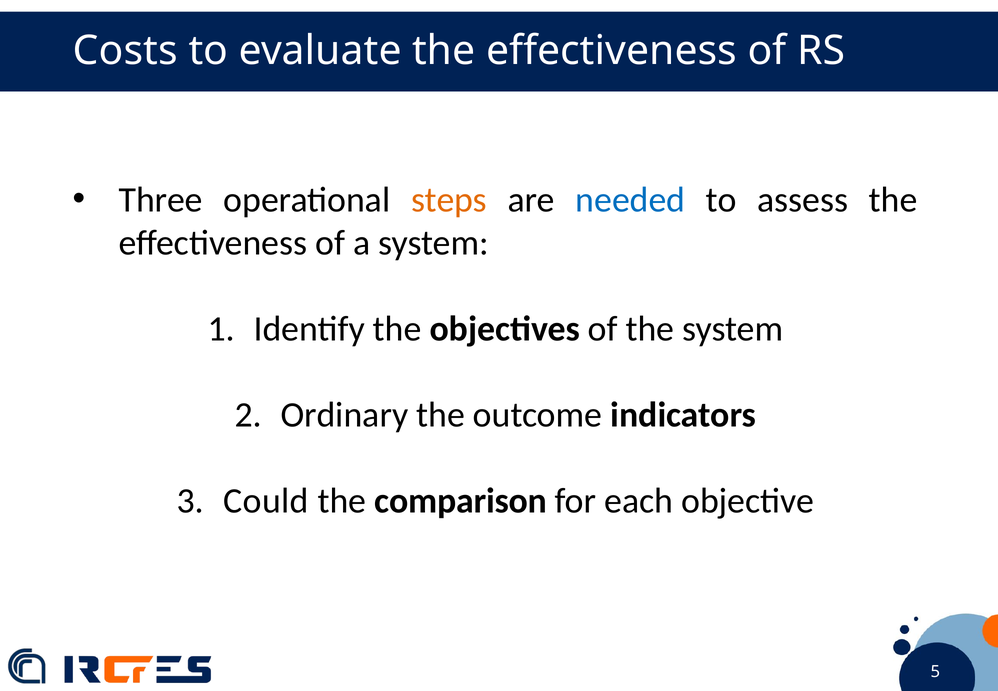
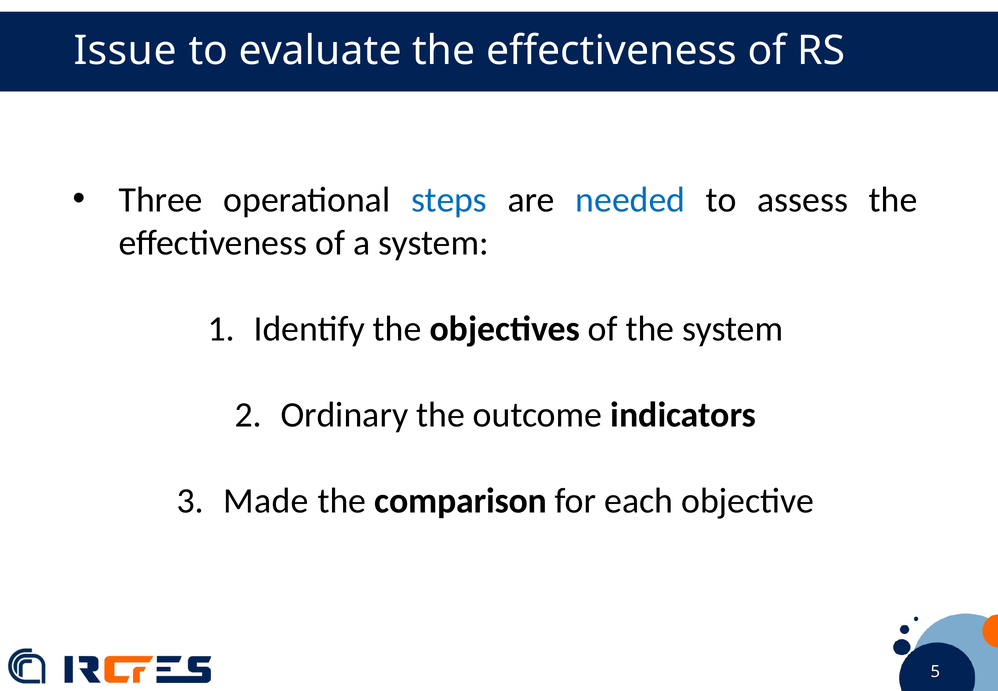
Costs: Costs -> Issue
steps colour: orange -> blue
Could: Could -> Made
